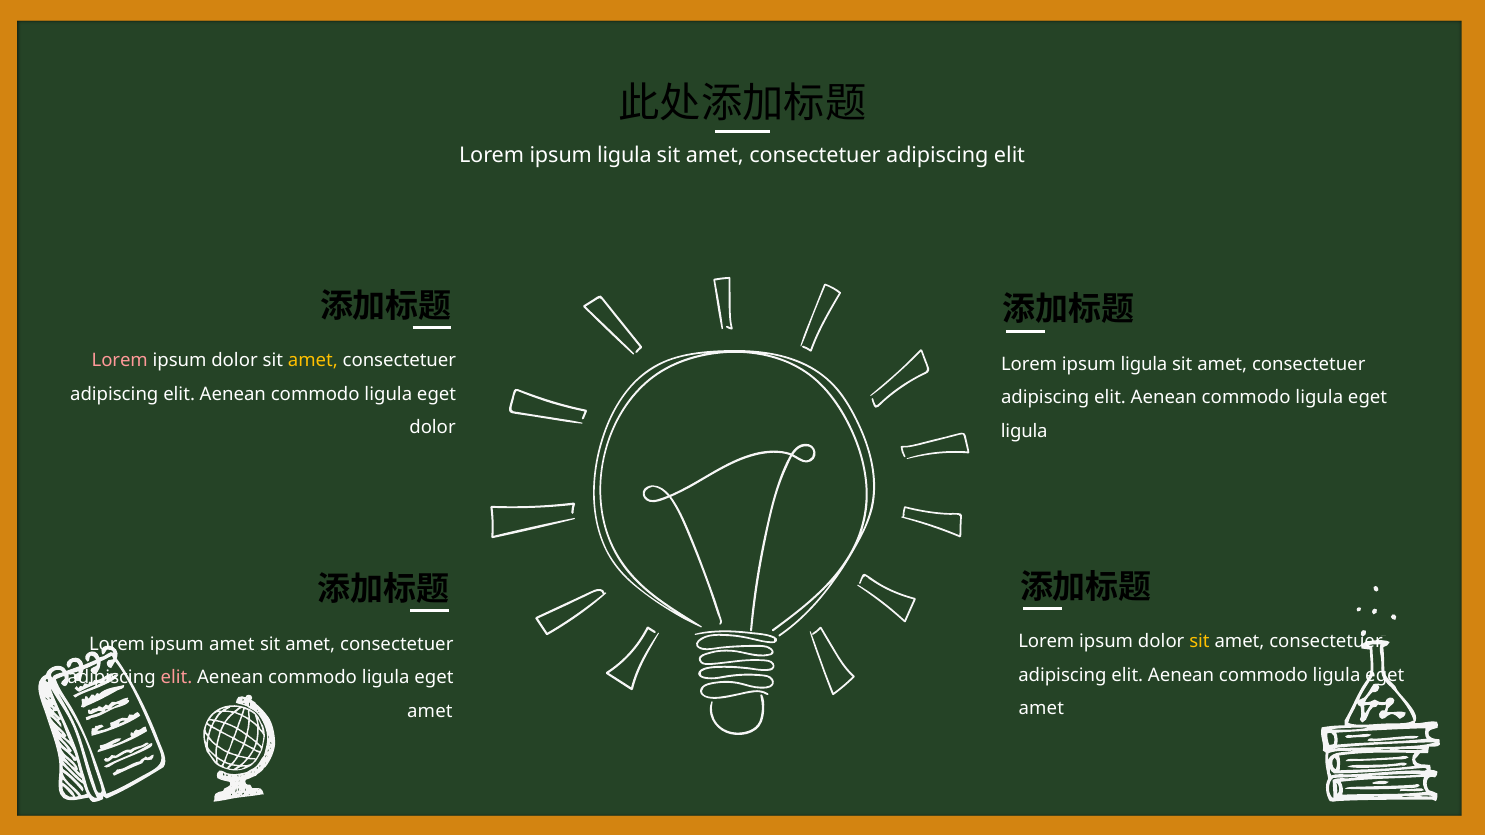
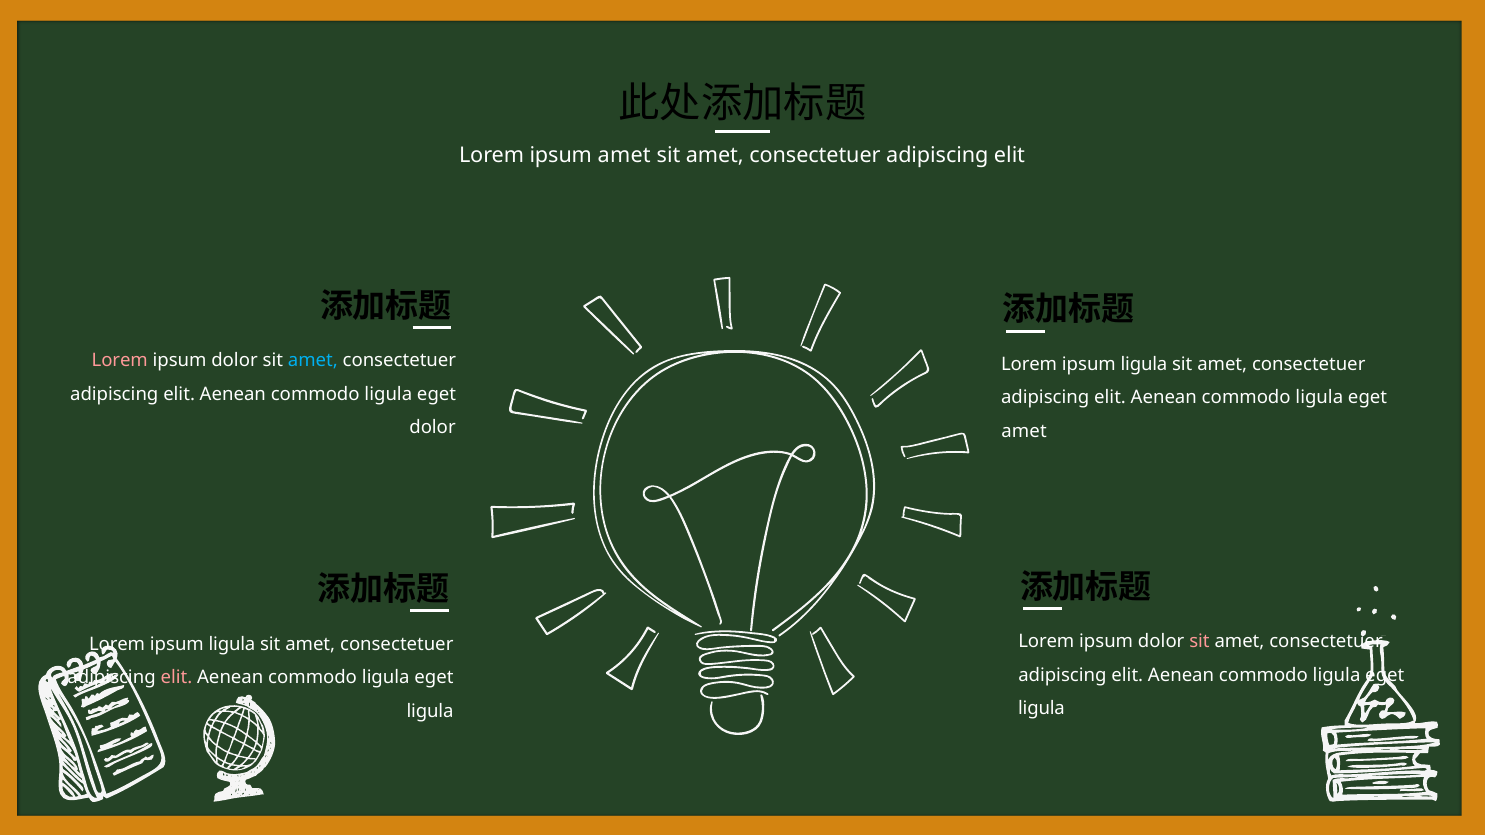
ligula at (624, 156): ligula -> amet
amet at (313, 361) colour: yellow -> light blue
ligula at (1024, 431): ligula -> amet
sit at (1199, 642) colour: yellow -> pink
amet at (232, 644): amet -> ligula
amet at (1041, 709): amet -> ligula
amet at (430, 711): amet -> ligula
